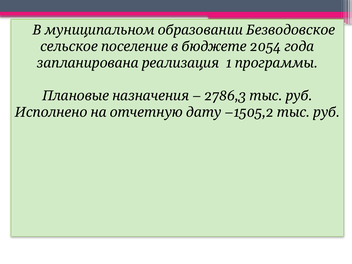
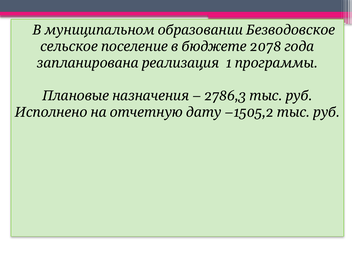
2054: 2054 -> 2078
